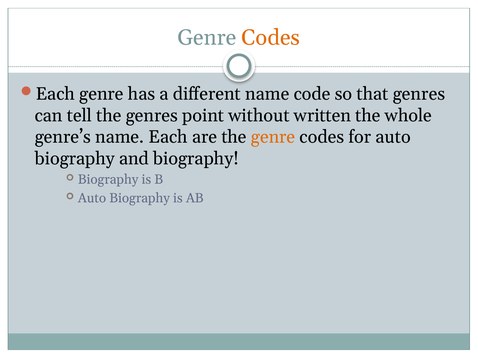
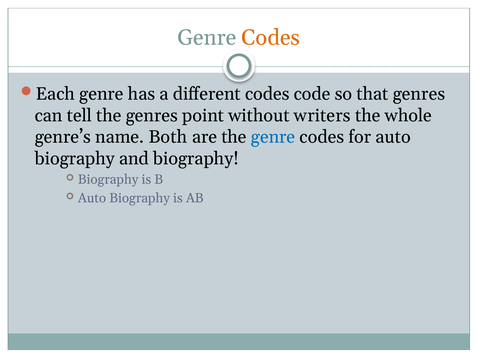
different name: name -> codes
written: written -> writers
name Each: Each -> Both
genre at (273, 137) colour: orange -> blue
